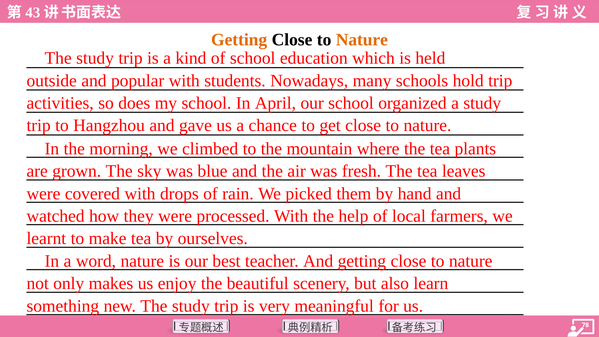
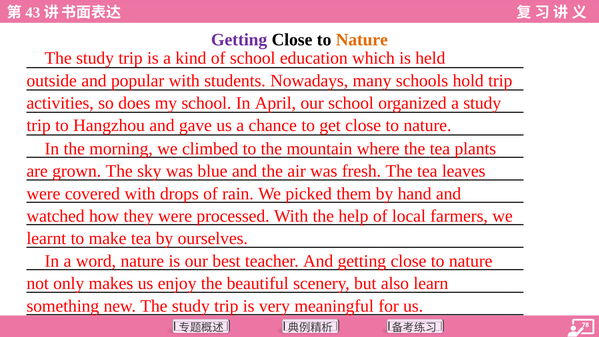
Getting at (239, 40) colour: orange -> purple
